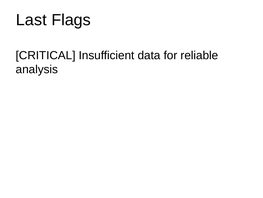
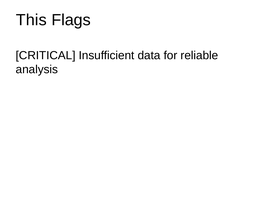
Last: Last -> This
